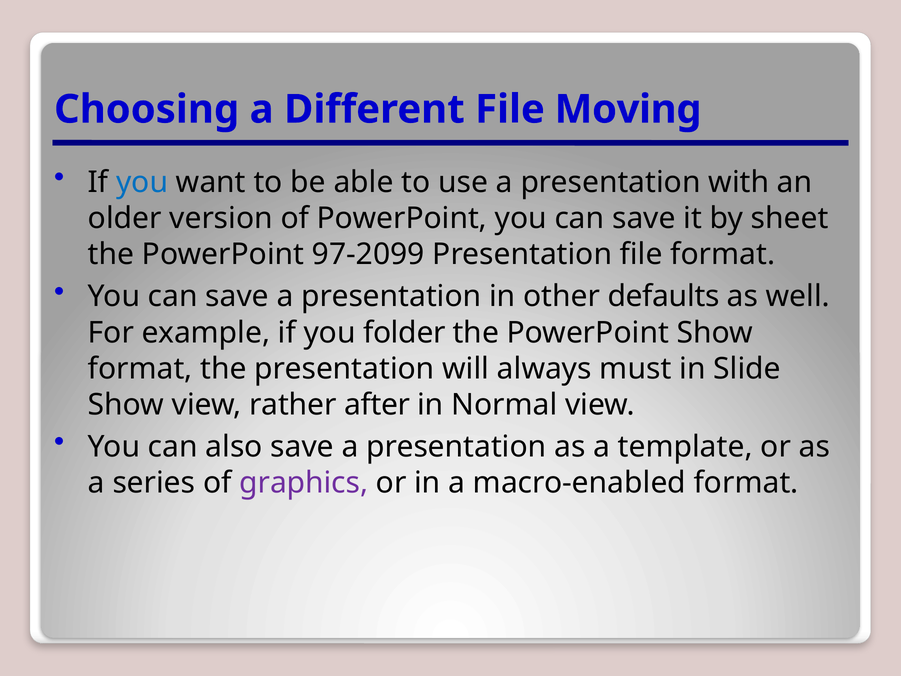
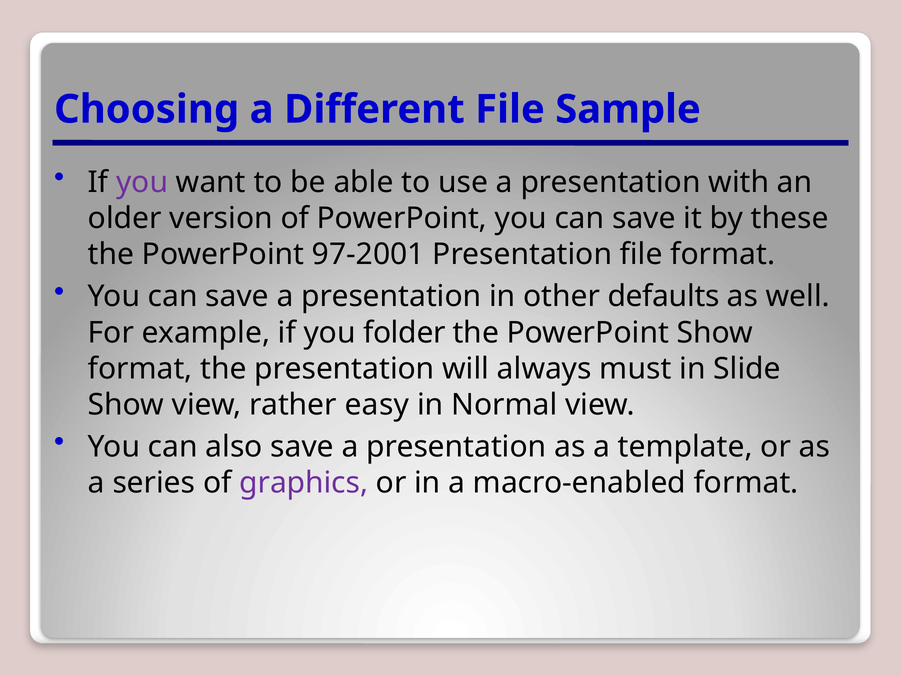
Moving: Moving -> Sample
you at (142, 182) colour: blue -> purple
sheet: sheet -> these
97-2099: 97-2099 -> 97-2001
after: after -> easy
